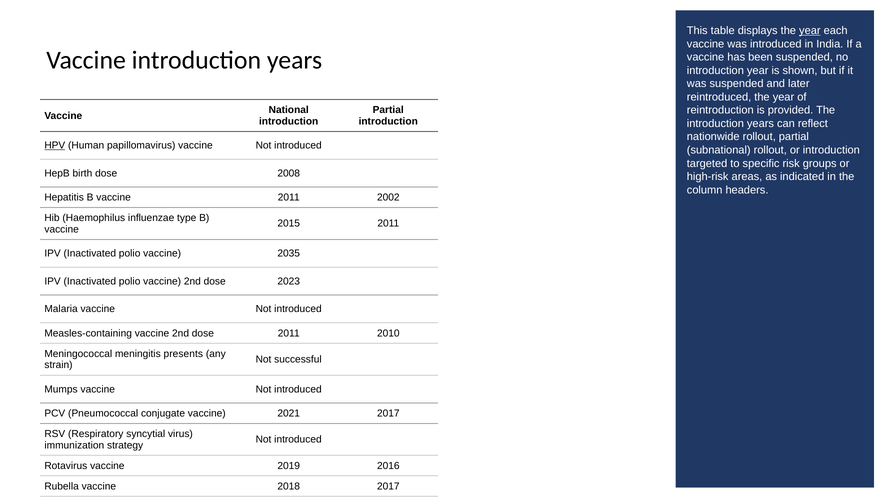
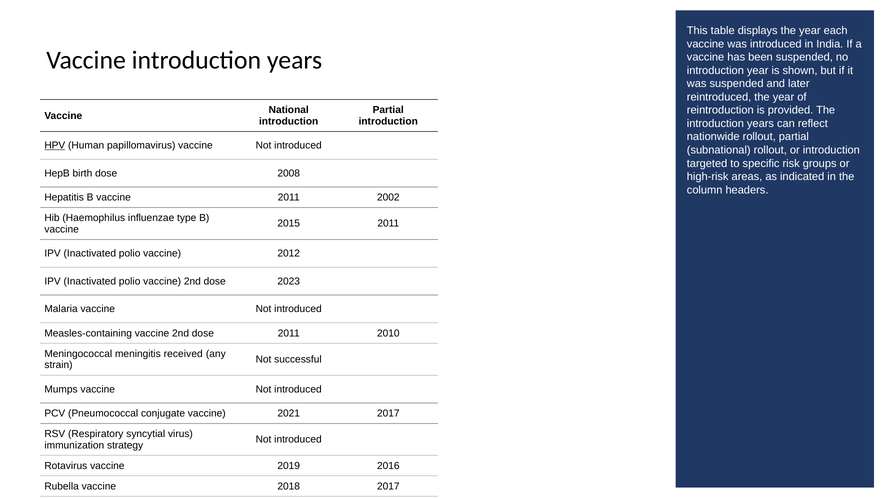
year at (810, 31) underline: present -> none
2035: 2035 -> 2012
presents: presents -> received
